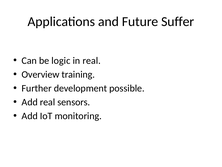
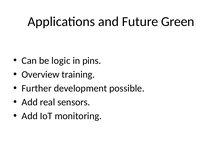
Suffer: Suffer -> Green
in real: real -> pins
